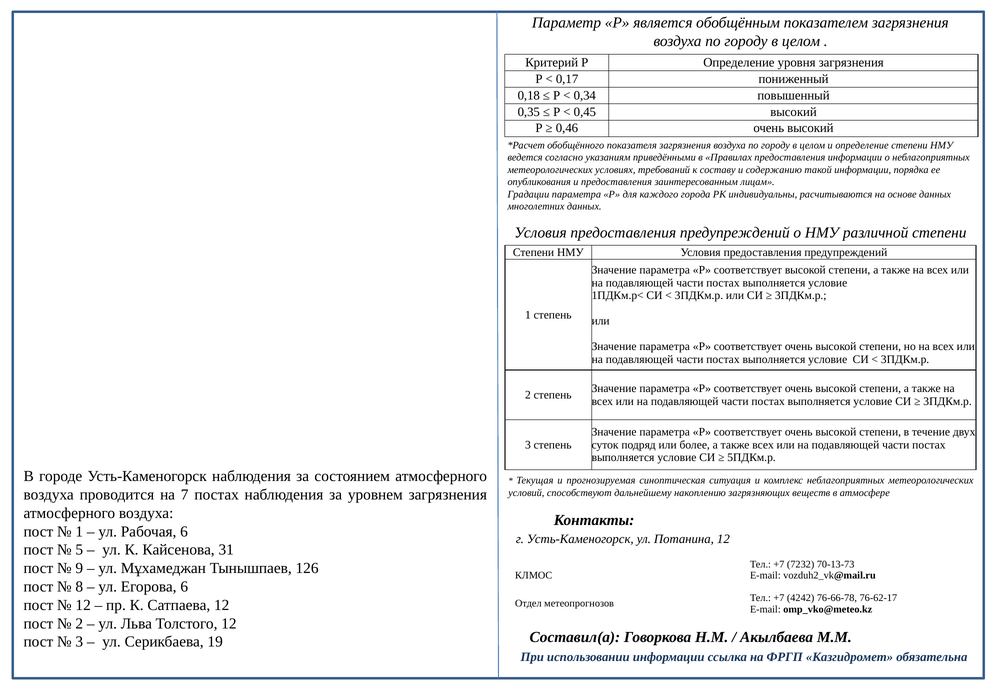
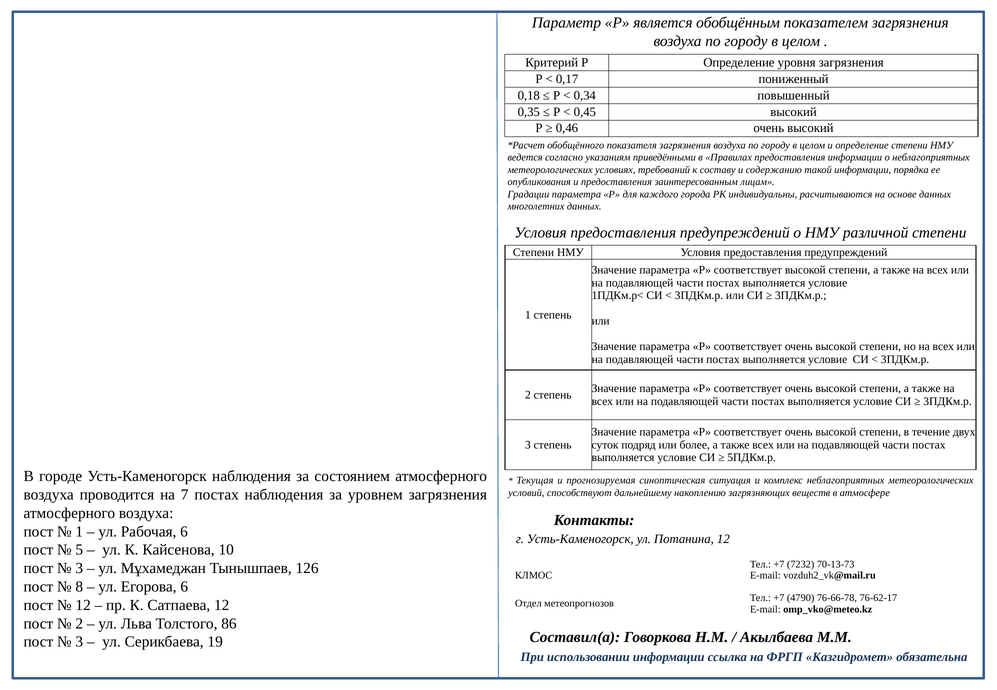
31: 31 -> 10
9 at (79, 568): 9 -> 3
4242: 4242 -> 4790
Толстого 12: 12 -> 86
